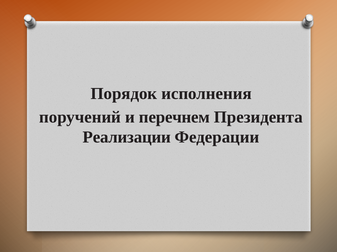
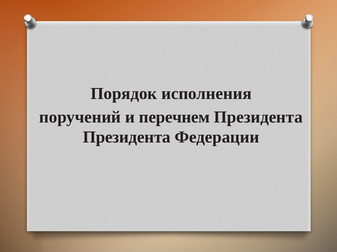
Реализации at (127, 138): Реализации -> Президента
